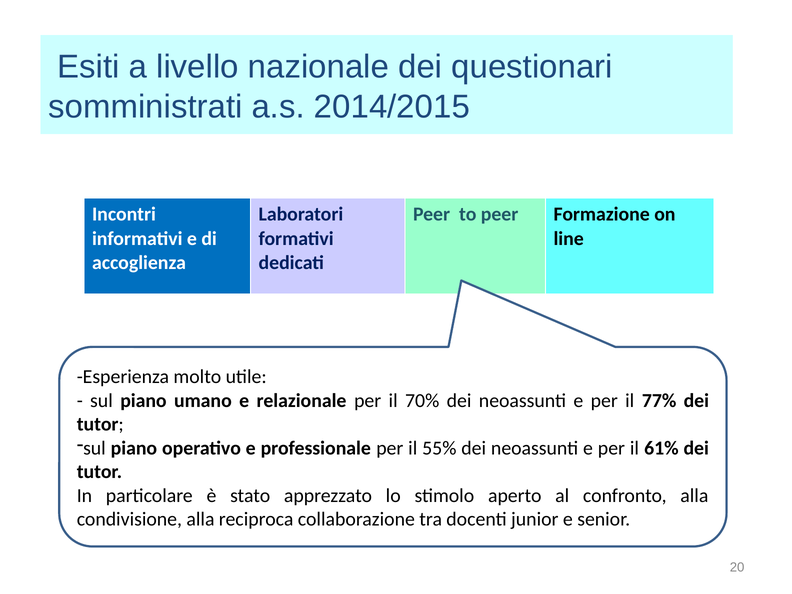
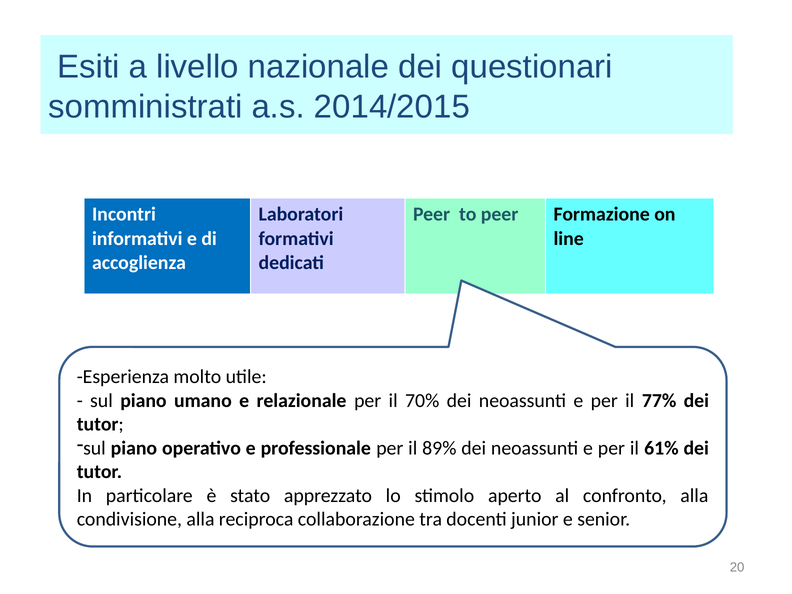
55%: 55% -> 89%
